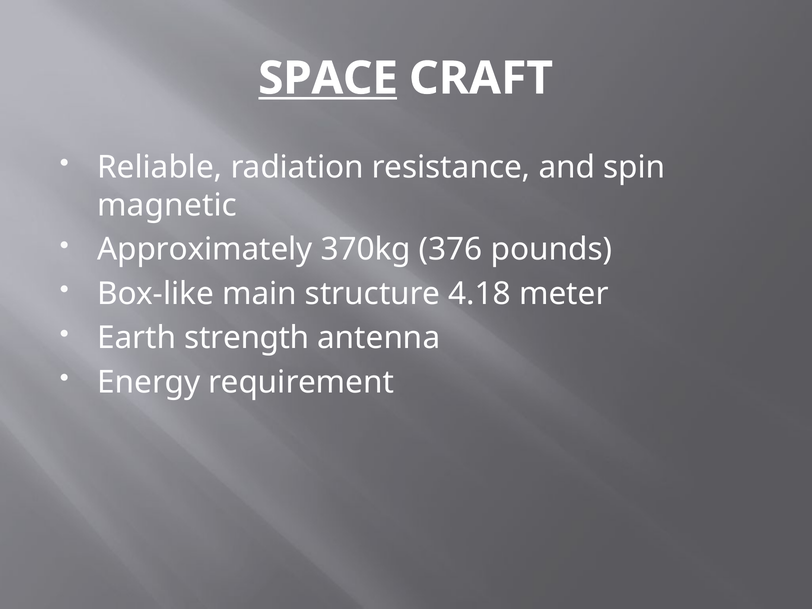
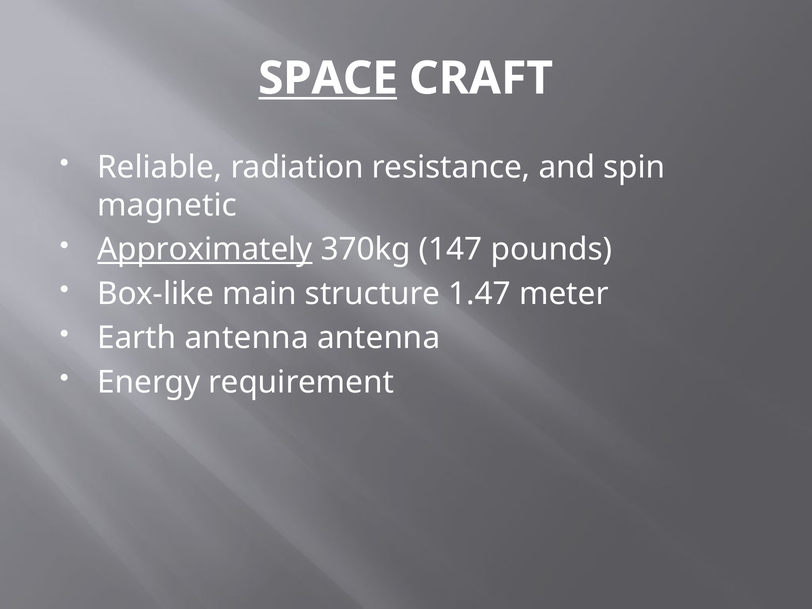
Approximately underline: none -> present
376: 376 -> 147
4.18: 4.18 -> 1.47
Earth strength: strength -> antenna
